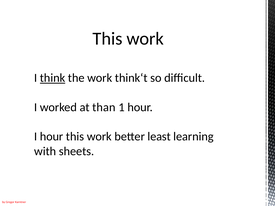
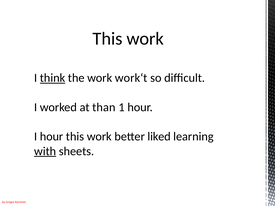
think‘t: think‘t -> work‘t
least: least -> liked
with underline: none -> present
